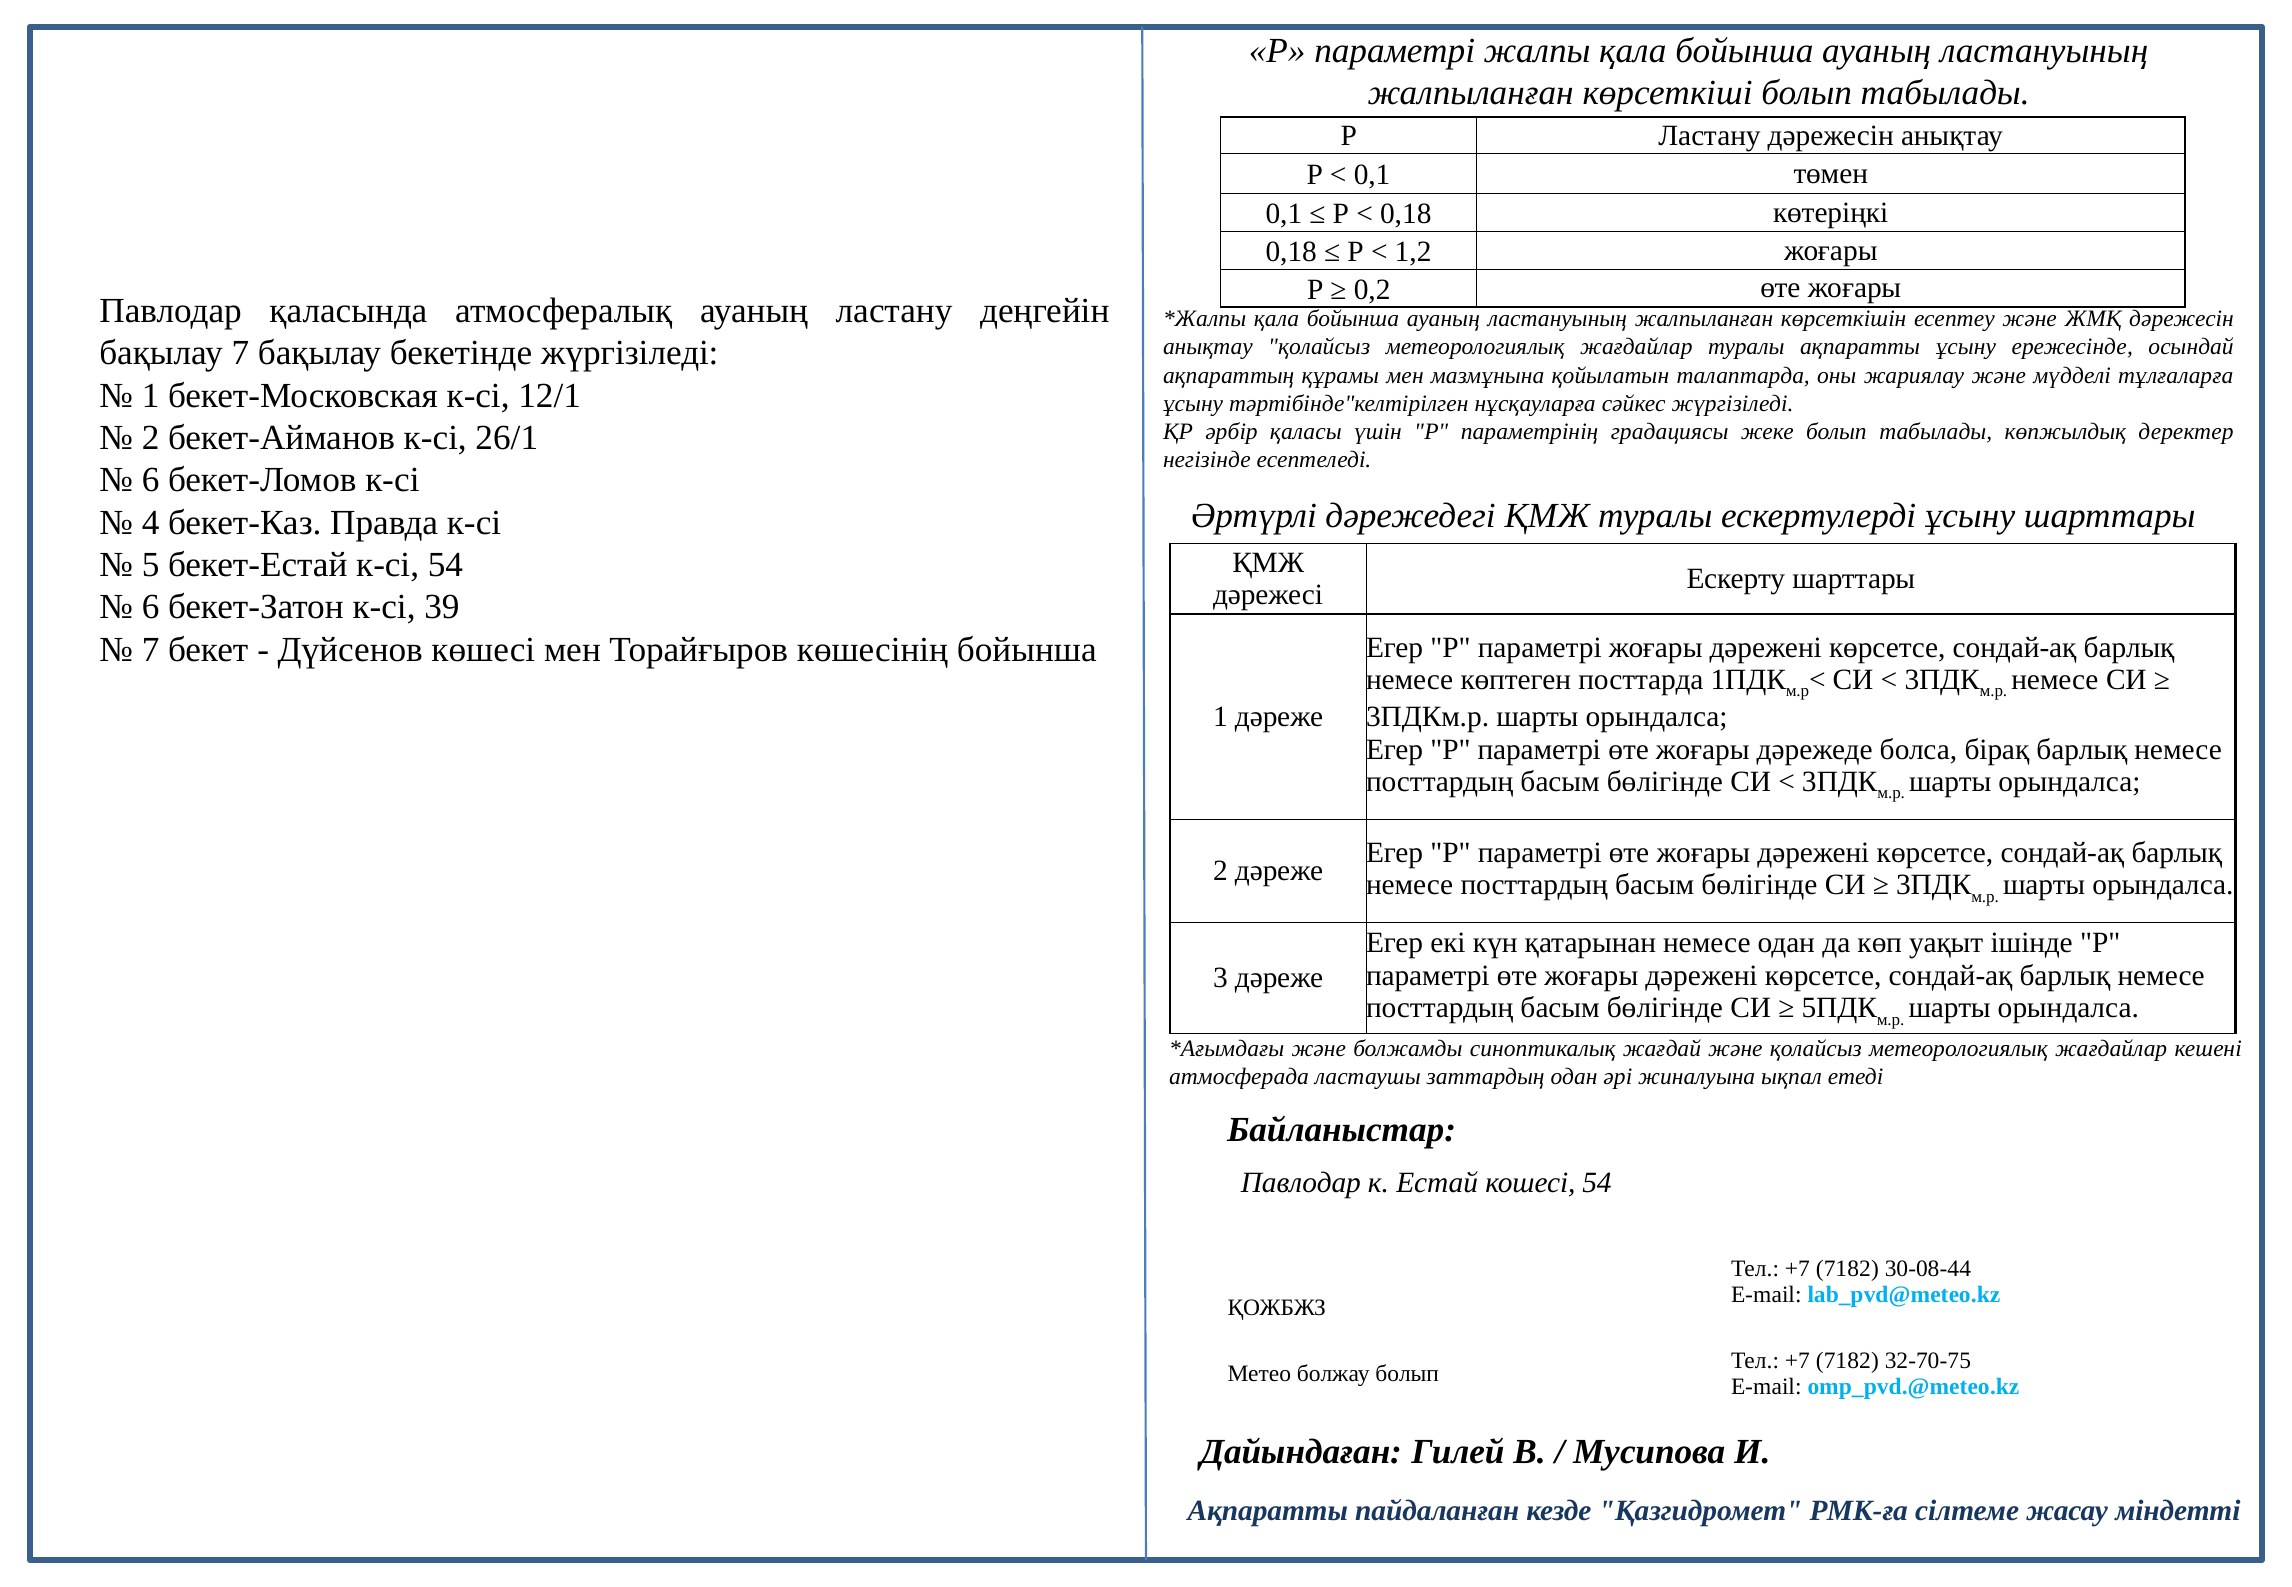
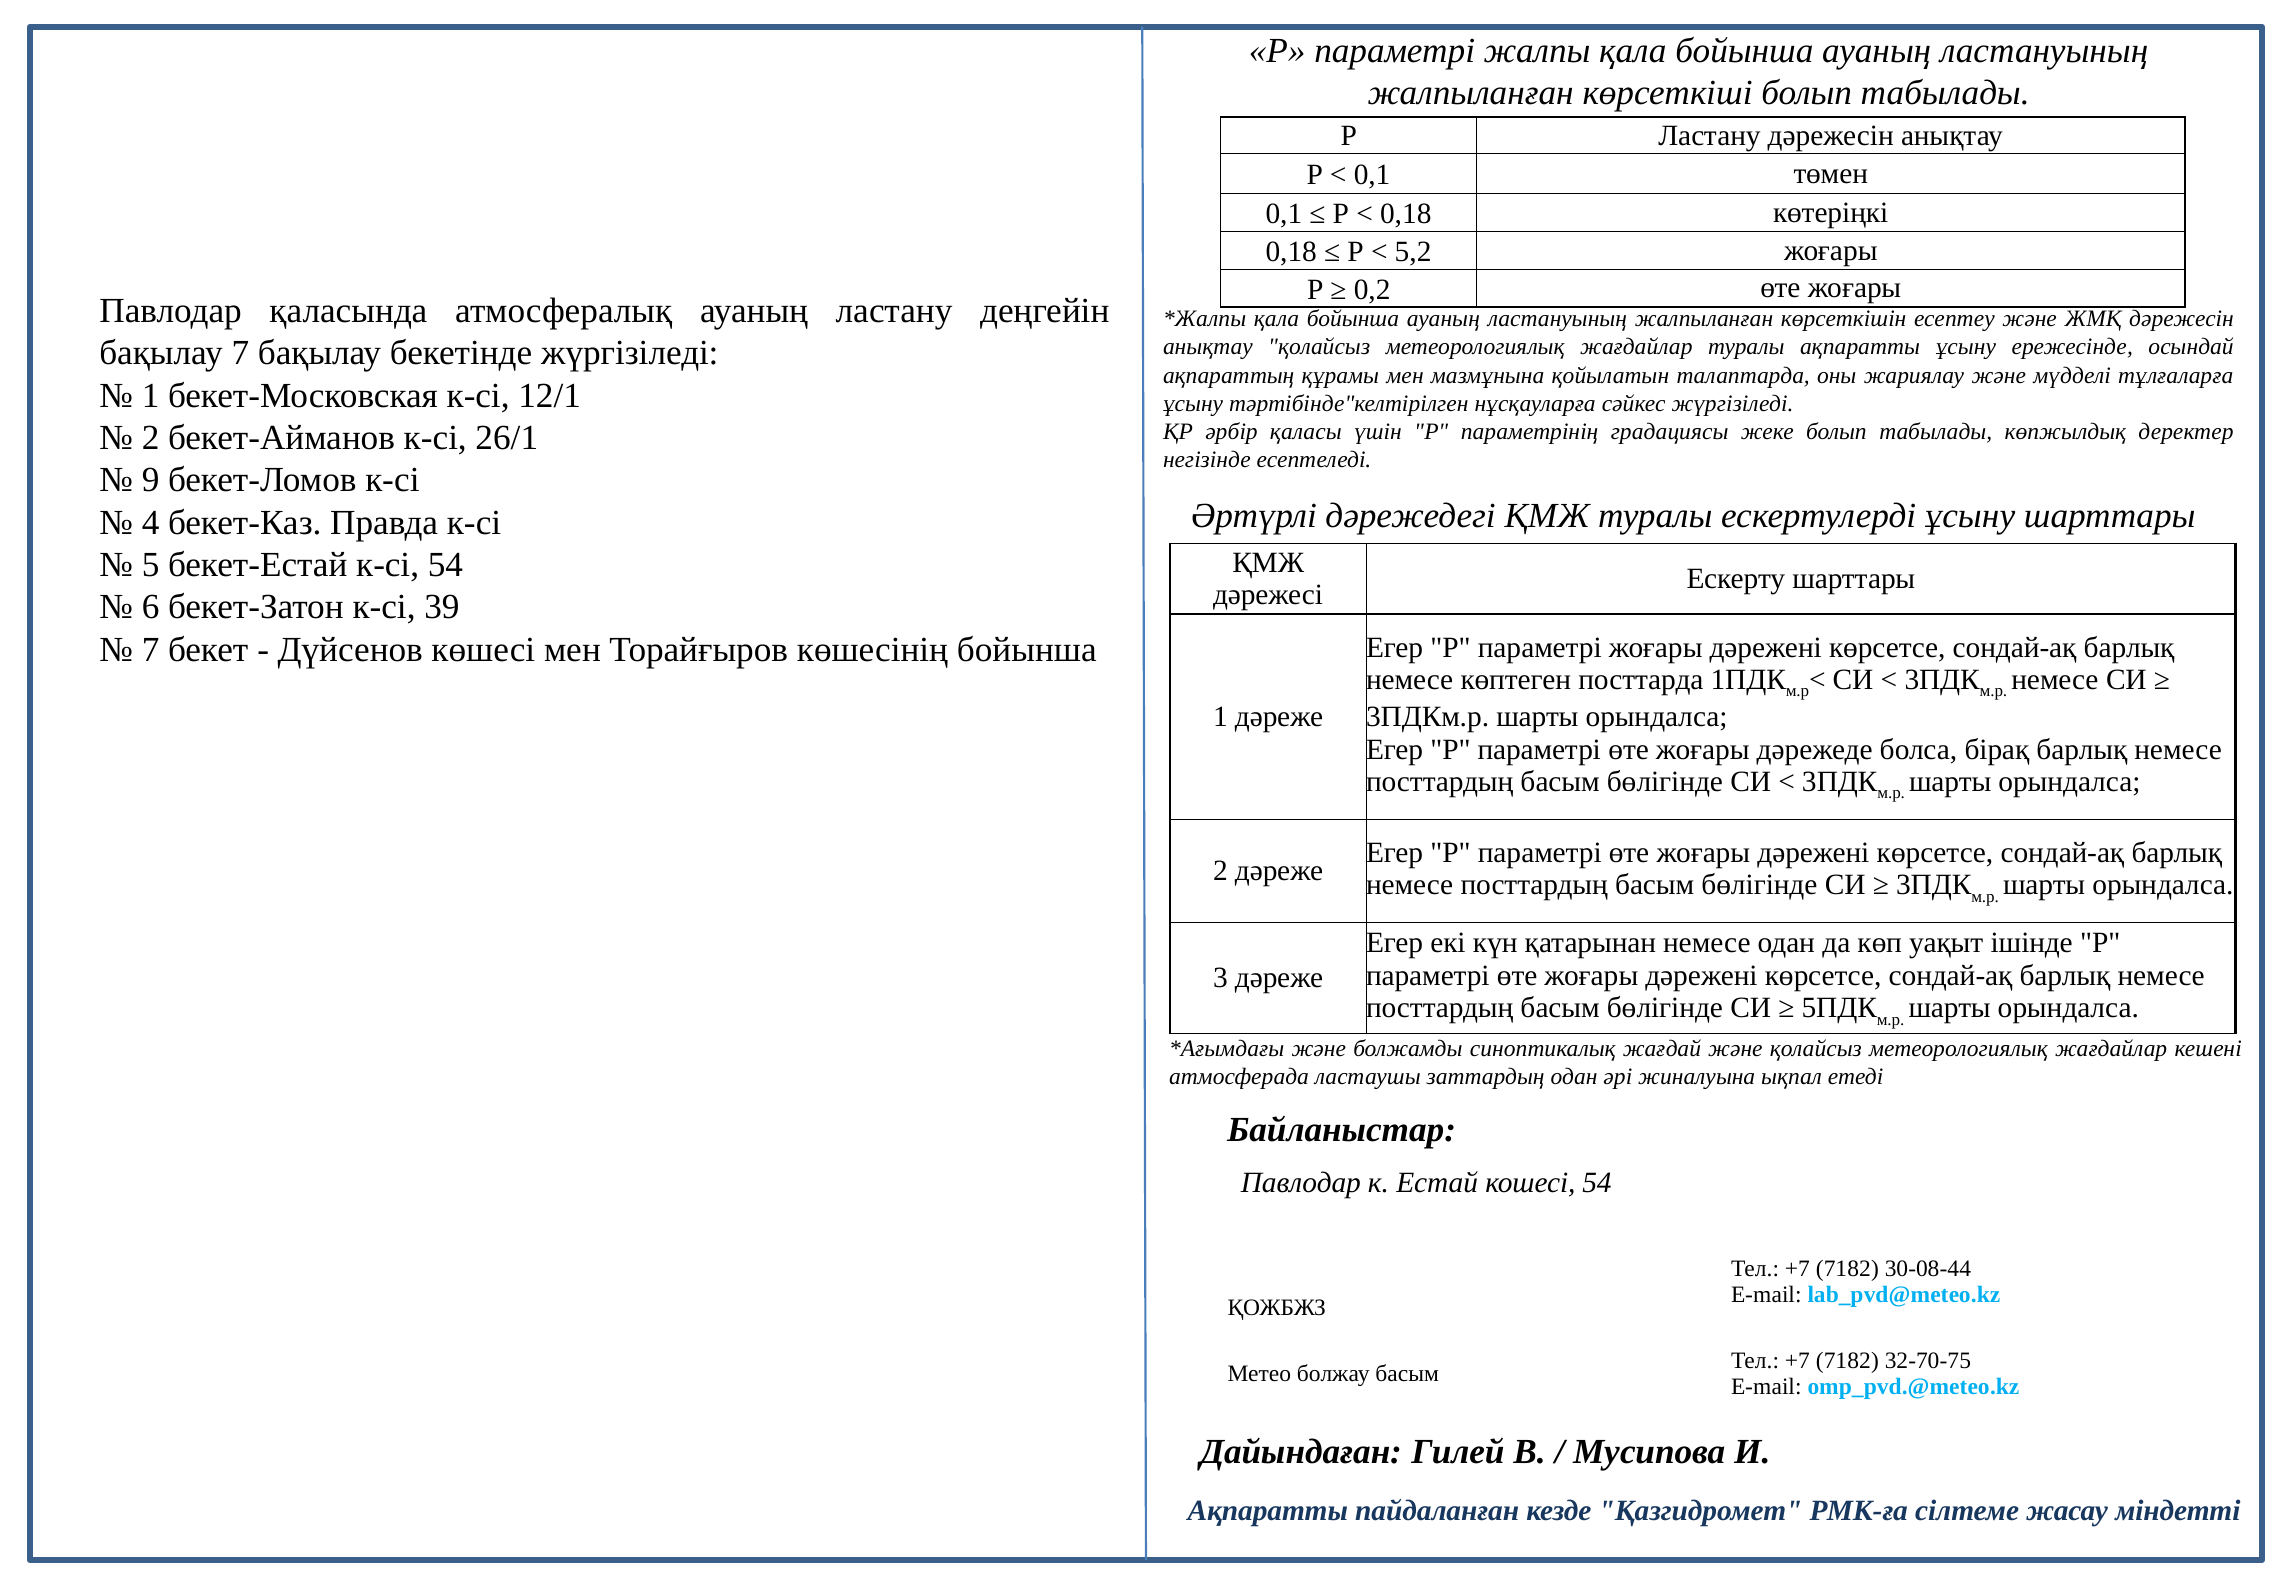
1,2: 1,2 -> 5,2
6 at (151, 480): 6 -> 9
болжау болып: болып -> басым
